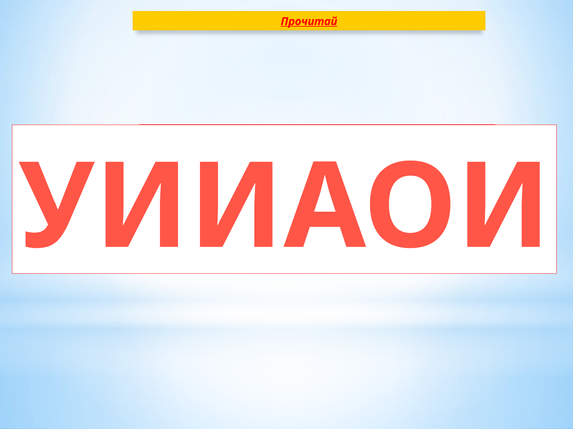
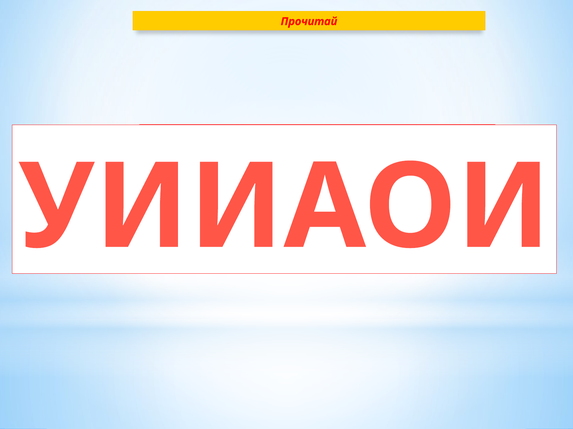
Прочитай underline: present -> none
